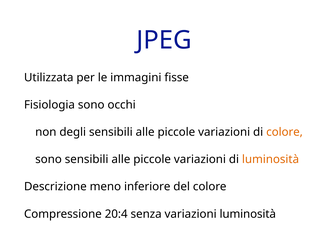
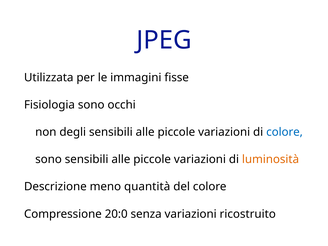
colore at (284, 132) colour: orange -> blue
inferiore: inferiore -> quantità
20:4: 20:4 -> 20:0
variazioni luminosità: luminosità -> ricostruito
